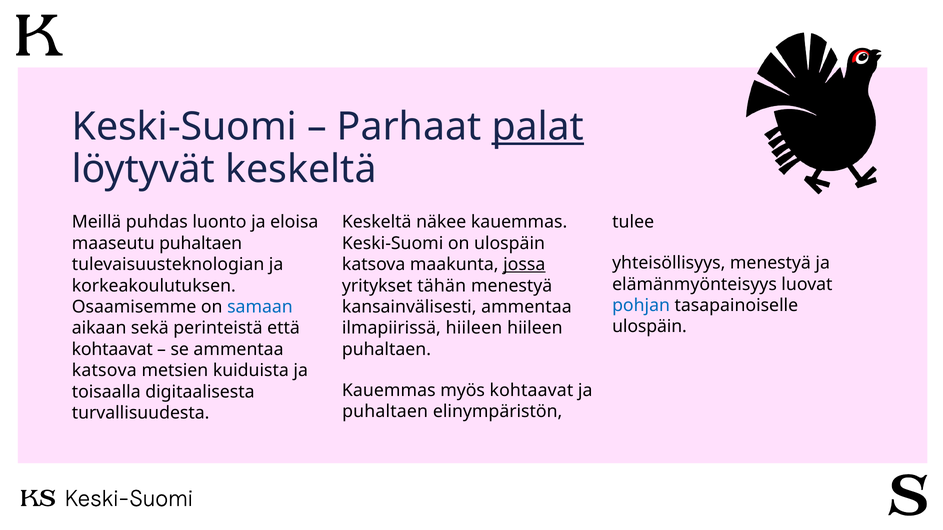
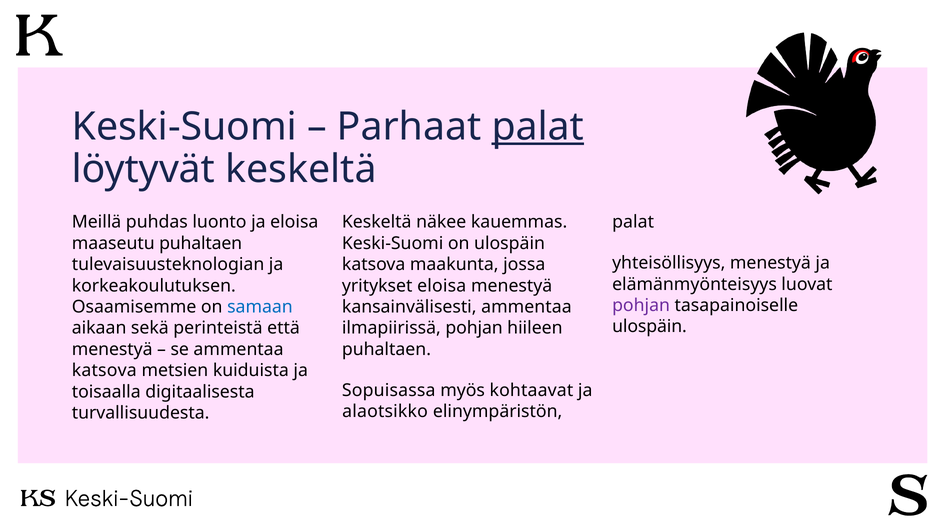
tulee at (633, 222): tulee -> palat
jossa underline: present -> none
yritykset tähän: tähän -> eloisa
pohjan at (641, 306) colour: blue -> purple
ilmapiirissä hiileen: hiileen -> pohjan
kohtaavat at (112, 350): kohtaavat -> menestyä
Kauemmas at (389, 391): Kauemmas -> Sopuisassa
puhaltaen at (385, 412): puhaltaen -> alaotsikko
